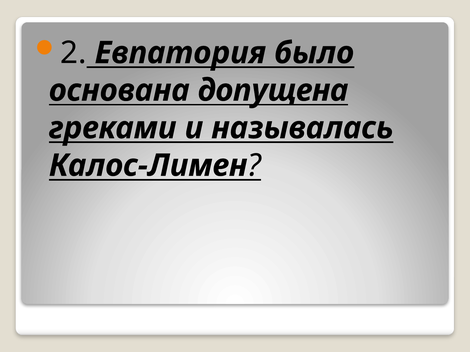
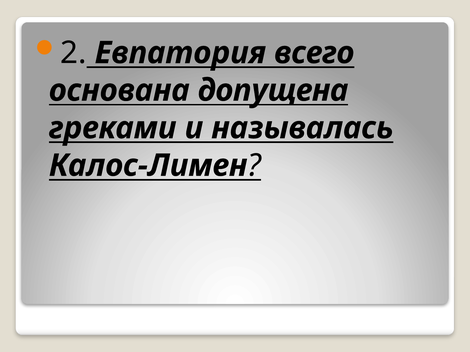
было: было -> всего
